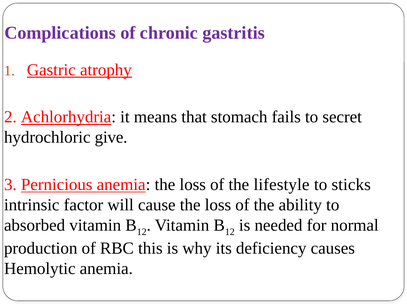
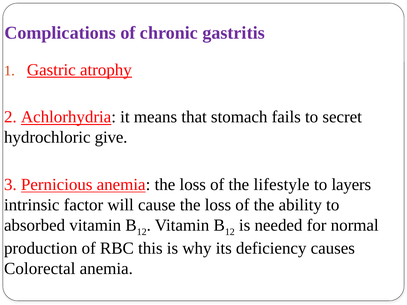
sticks: sticks -> layers
Hemolytic: Hemolytic -> Colorectal
